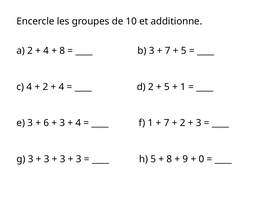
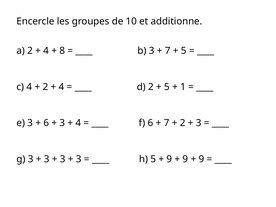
f 1: 1 -> 6
8 at (169, 159): 8 -> 9
0 at (201, 159): 0 -> 9
